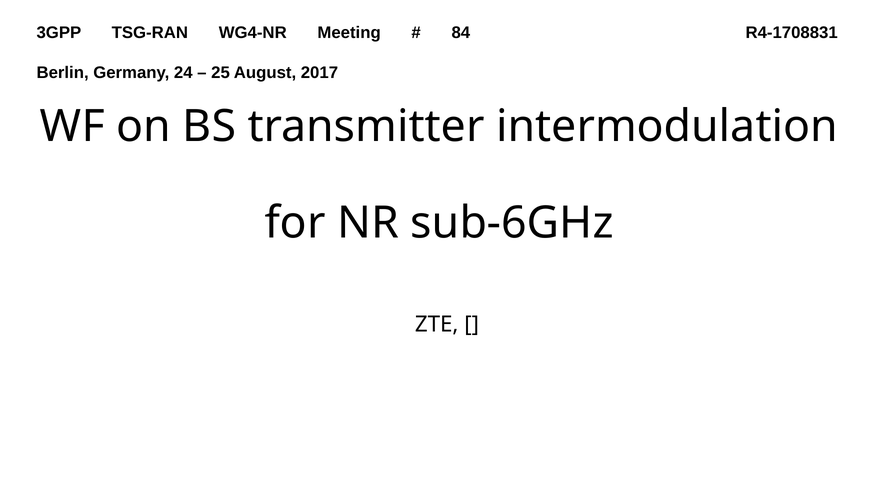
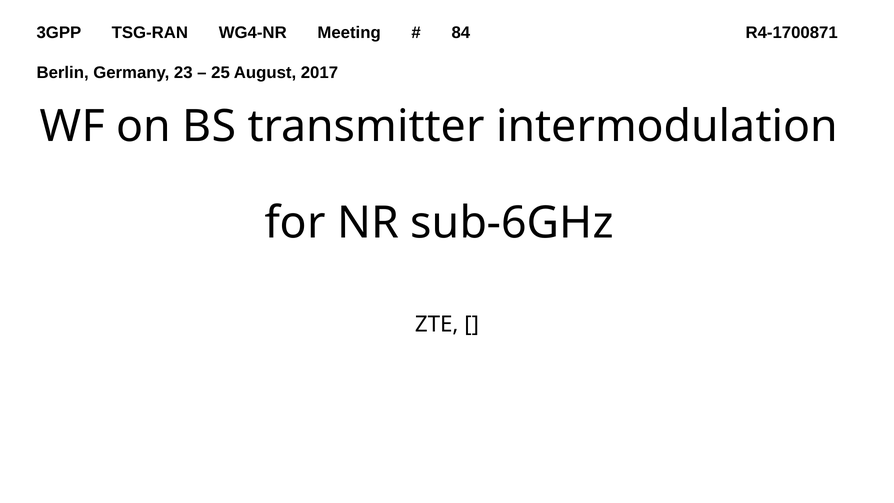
R4-1708831: R4-1708831 -> R4-1700871
24: 24 -> 23
